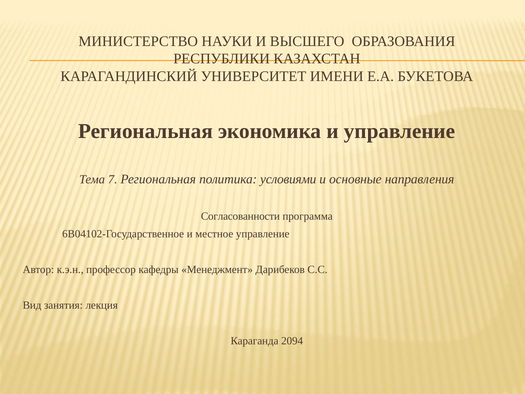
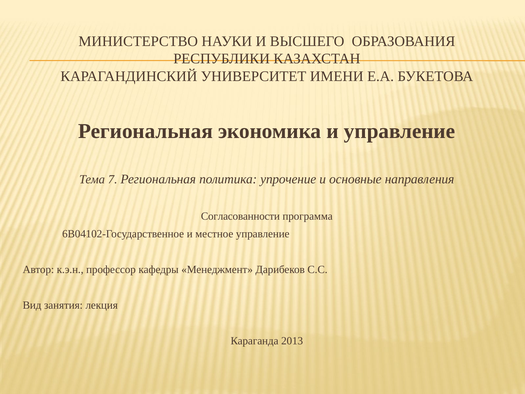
условиями: условиями -> упрочение
2094: 2094 -> 2013
